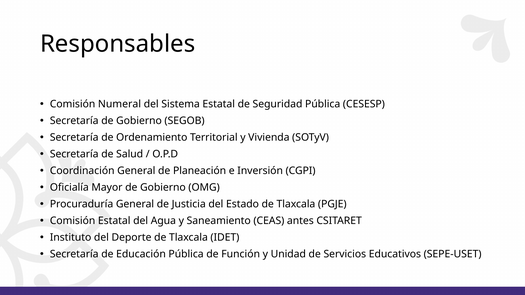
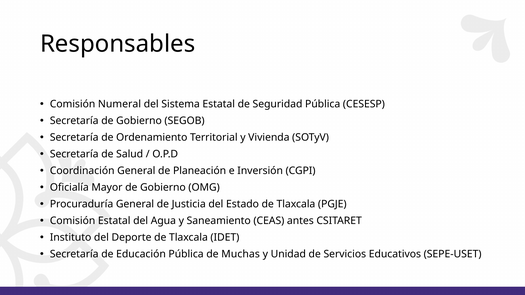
Función: Función -> Muchas
